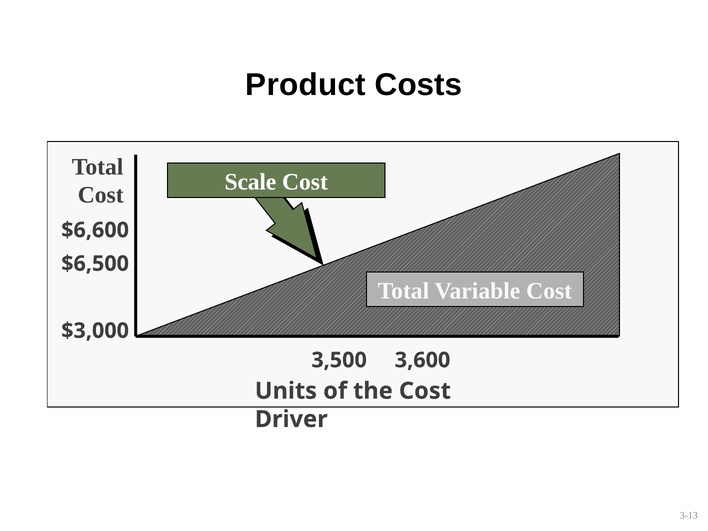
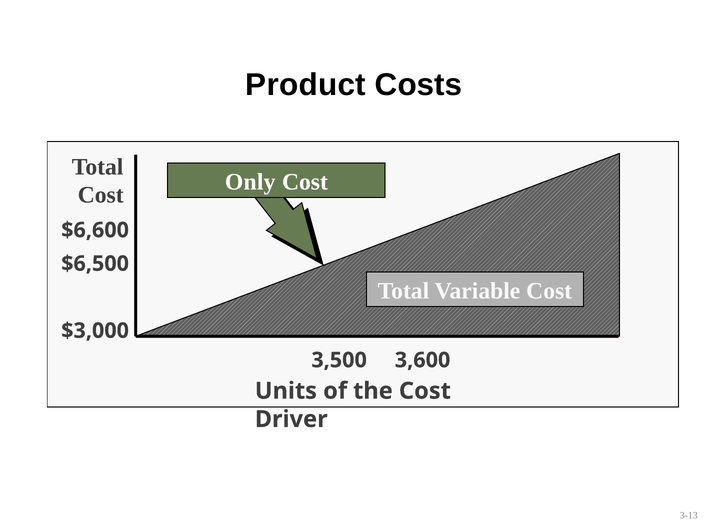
Scale: Scale -> Only
